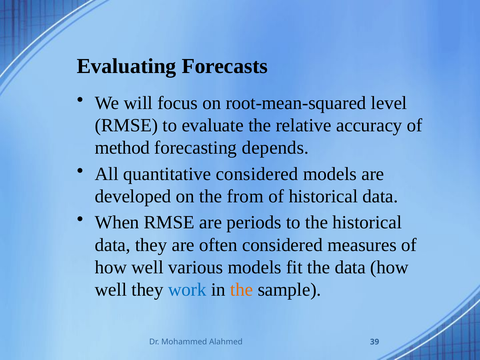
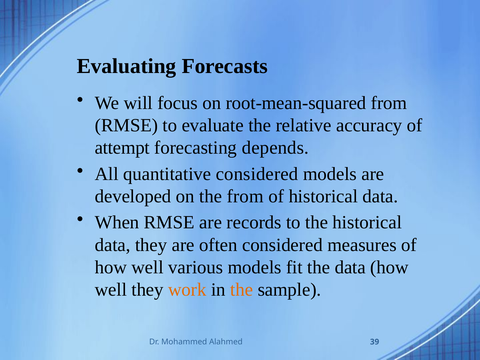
root-mean-squared level: level -> from
method: method -> attempt
periods: periods -> records
work colour: blue -> orange
